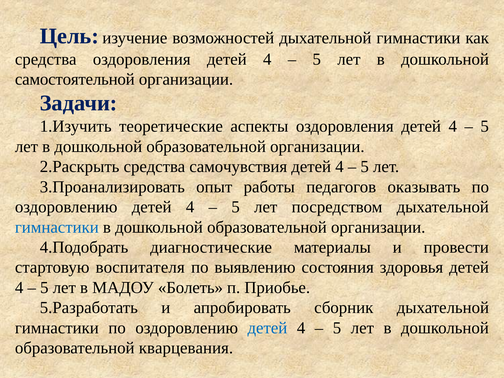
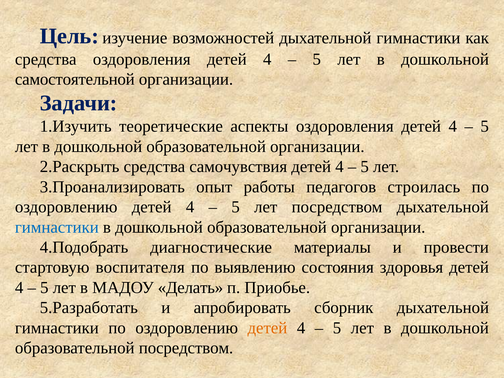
оказывать: оказывать -> строилась
Болеть: Болеть -> Делать
детей at (267, 328) colour: blue -> orange
образовательной кварцевания: кварцевания -> посредством
